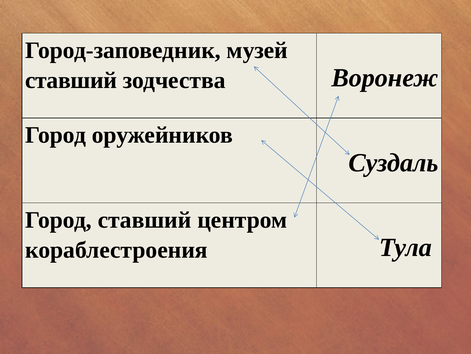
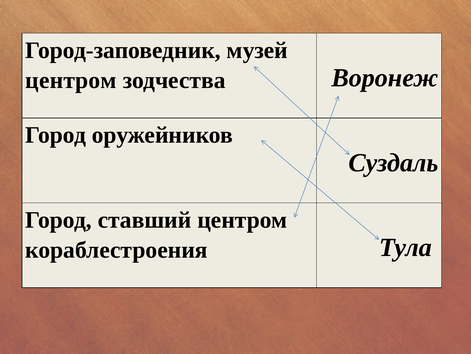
ставший at (71, 80): ставший -> центром
